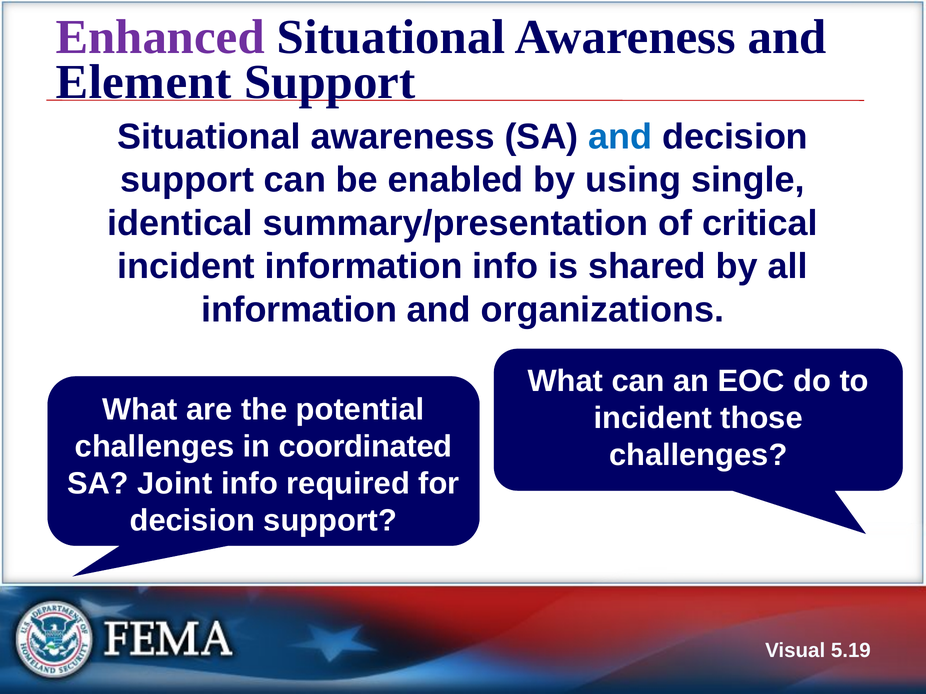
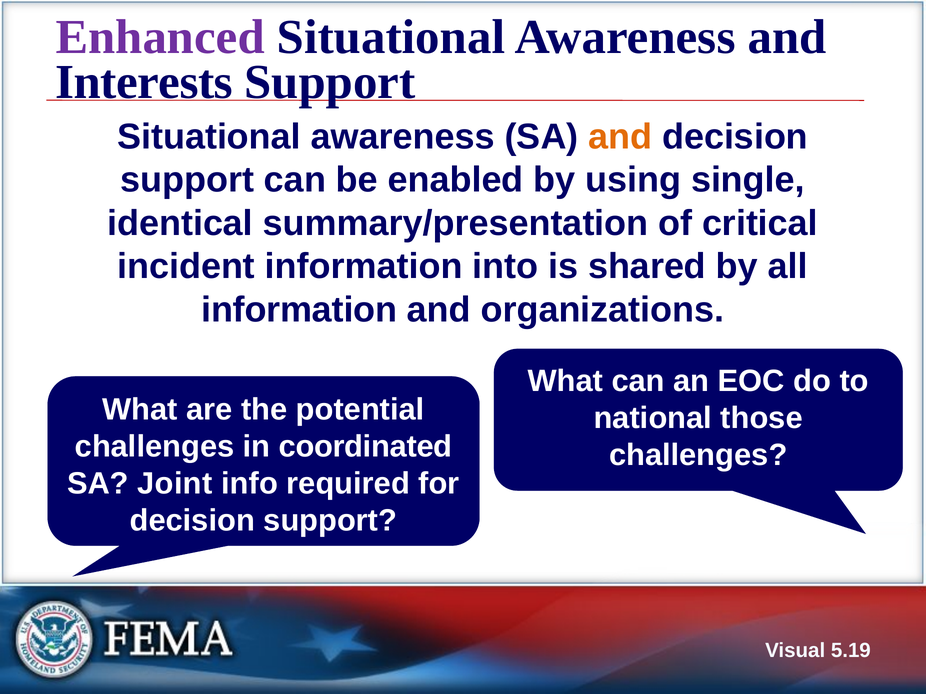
Element: Element -> Interests
and at (620, 137) colour: blue -> orange
information info: info -> into
incident at (653, 418): incident -> national
